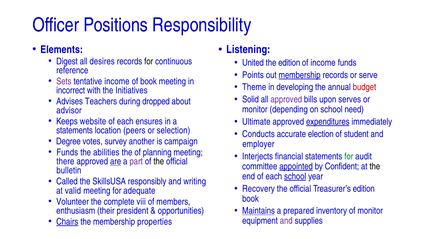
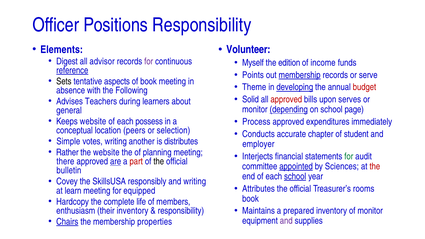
Listening: Listening -> Volunteer
desires: desires -> advisor
for at (149, 61) colour: black -> purple
United: United -> Myself
reference underline: none -> present
Sets colour: purple -> black
tentative income: income -> aspects
developing underline: none -> present
incorrect: incorrect -> absence
Initiatives: Initiatives -> Following
approved at (286, 100) colour: purple -> red
dropped: dropped -> learners
depending underline: none -> present
need: need -> page
advisor: advisor -> general
ensures: ensures -> possess
Ultimate: Ultimate -> Process
expenditures underline: present -> none
statements at (75, 130): statements -> conceptual
election: election -> chapter
Degree: Degree -> Simple
votes survey: survey -> writing
campaign: campaign -> distributes
Funds at (67, 153): Funds -> Rather
the abilities: abilities -> website
part colour: purple -> red
Confident: Confident -> Sciences
the at (375, 166) colour: black -> red
Called: Called -> Covey
Recovery: Recovery -> Attributes
Treasurer’s edition: edition -> rooms
valid: valid -> learn
adequate: adequate -> equipped
Volunteer: Volunteer -> Hardcopy
viii: viii -> life
Maintains underline: present -> none
their president: president -> inventory
opportunities at (181, 211): opportunities -> responsibility
